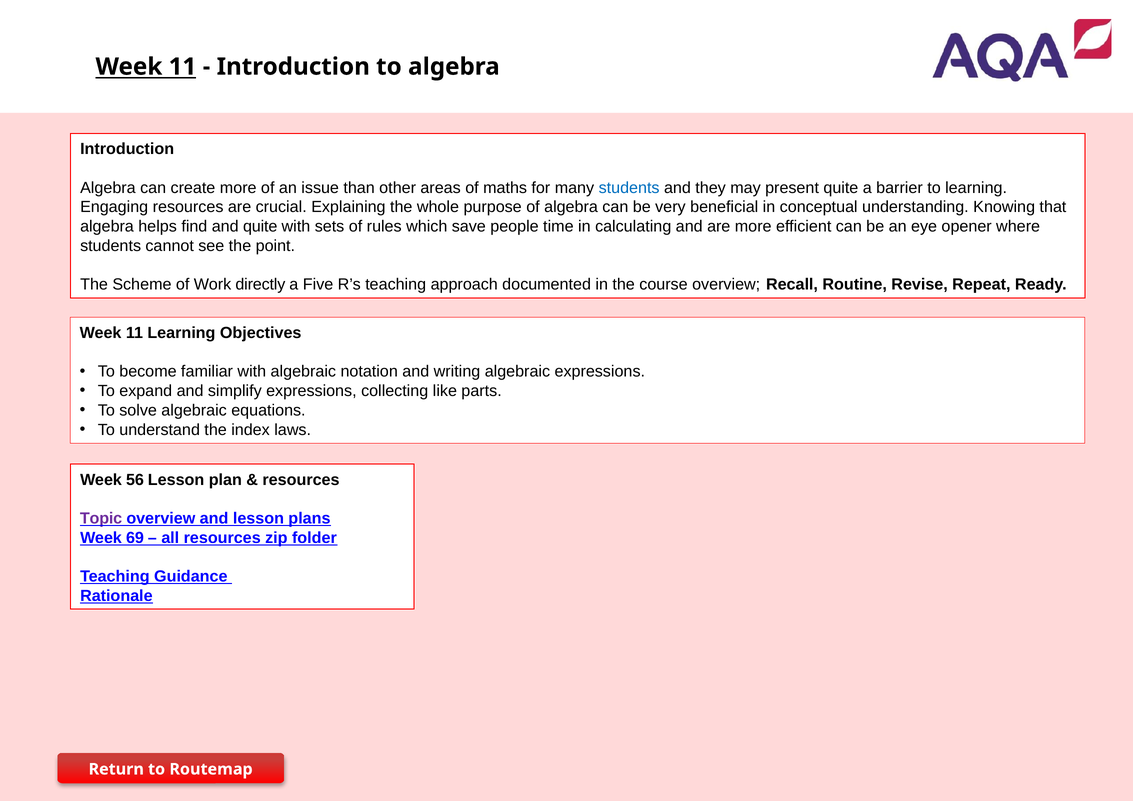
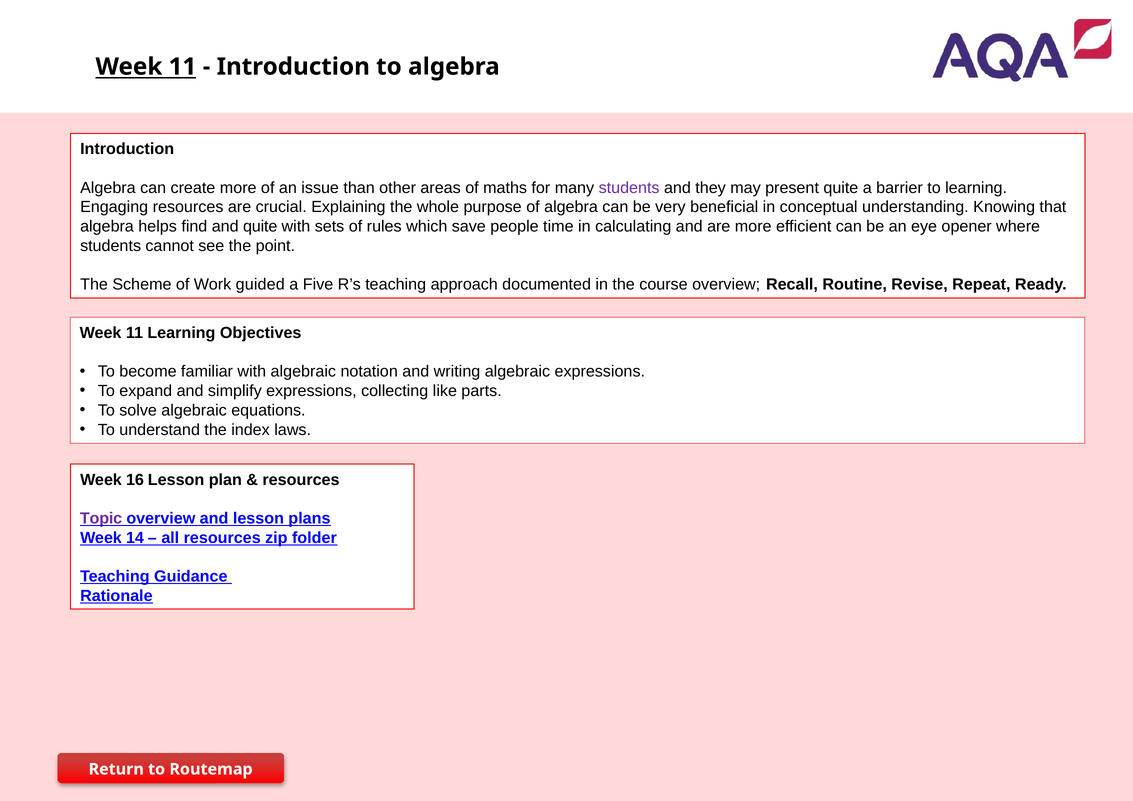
students at (629, 188) colour: blue -> purple
directly: directly -> guided
56: 56 -> 16
69: 69 -> 14
